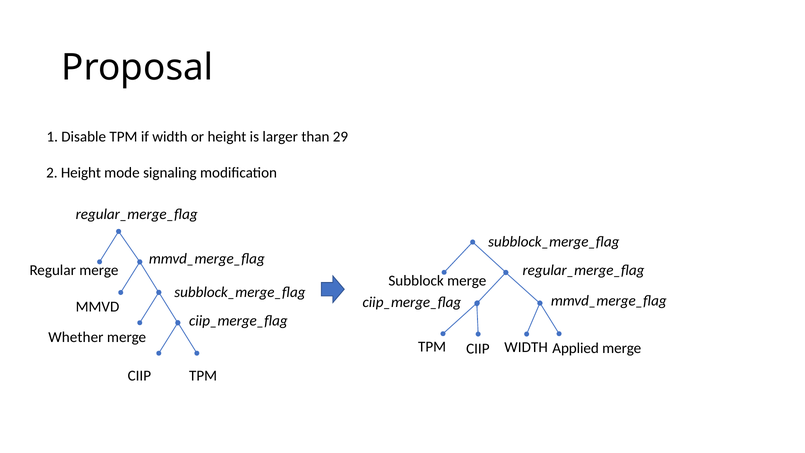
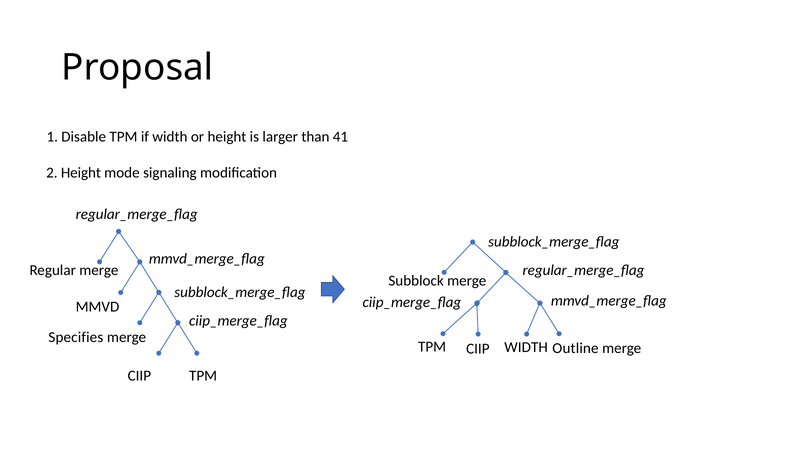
29: 29 -> 41
Whether: Whether -> Specifies
Applied: Applied -> Outline
